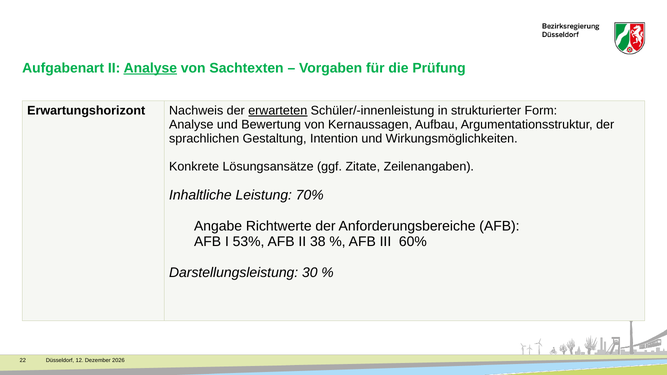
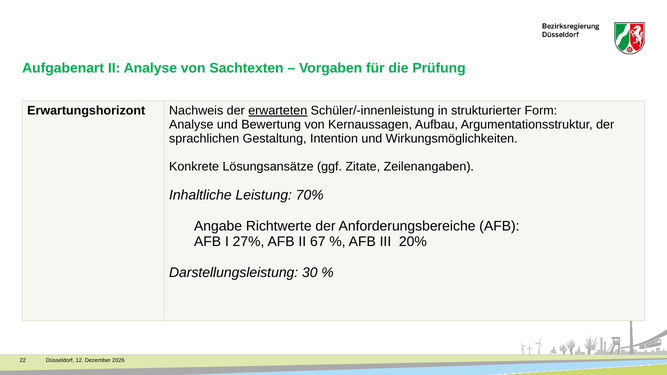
Analyse at (150, 68) underline: present -> none
53%: 53% -> 27%
38: 38 -> 67
60%: 60% -> 20%
